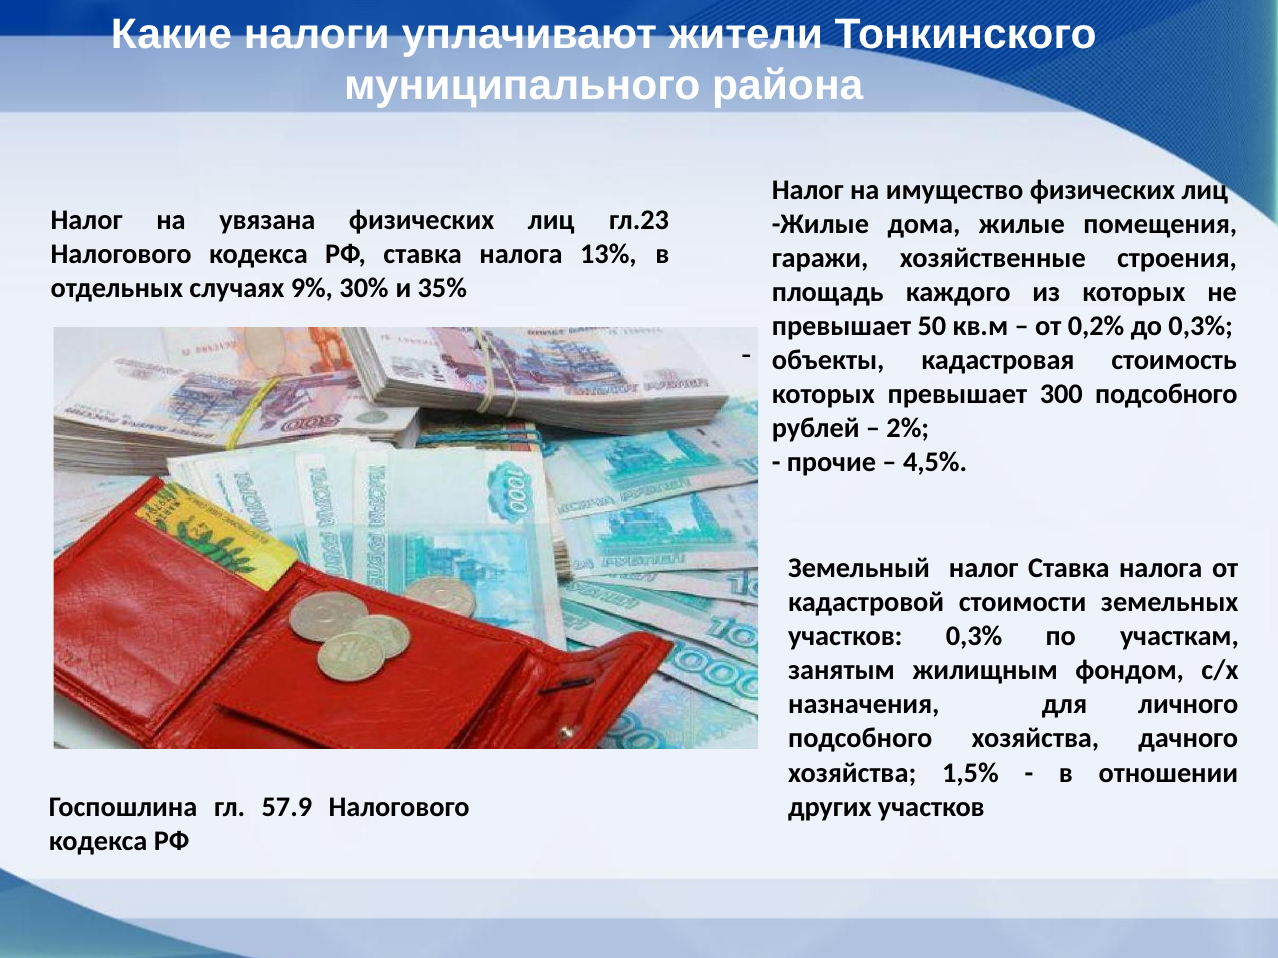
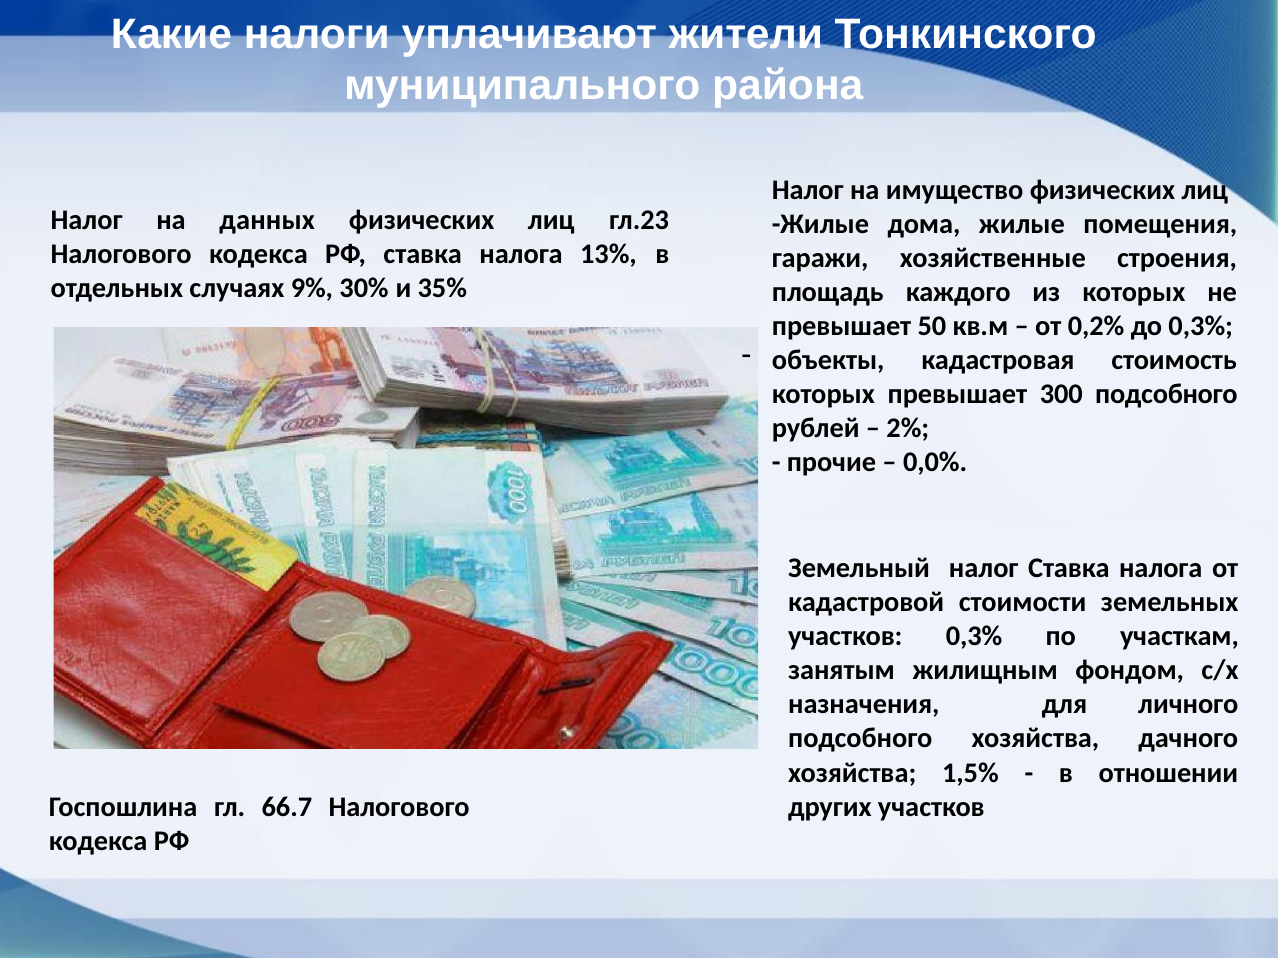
увязана: увязана -> данных
4,5%: 4,5% -> 0,0%
57.9: 57.9 -> 66.7
